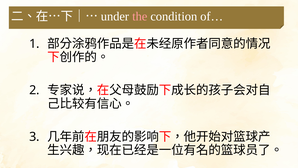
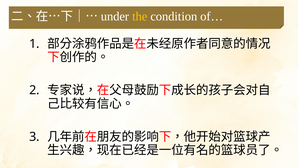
the colour: pink -> yellow
